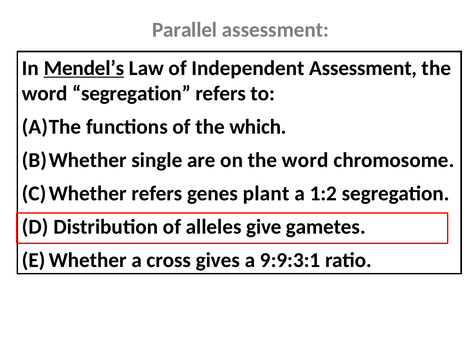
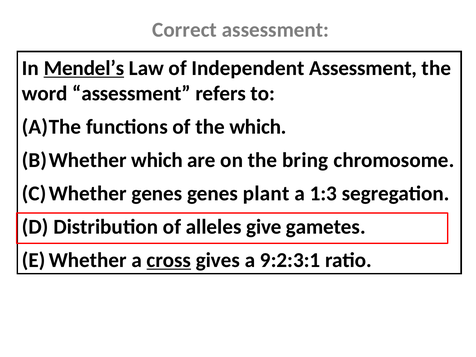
Parallel: Parallel -> Correct
word segregation: segregation -> assessment
single at (157, 160): single -> which
on the word: word -> bring
refers at (157, 193): refers -> genes
1:2: 1:2 -> 1:3
cross underline: none -> present
9:9:3:1: 9:9:3:1 -> 9:2:3:1
